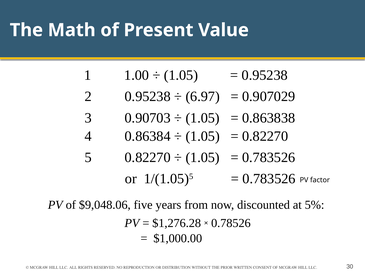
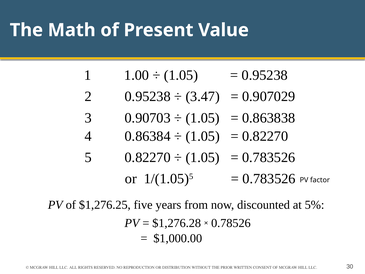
6.97: 6.97 -> 3.47
$9,048.06: $9,048.06 -> $1,276.25
